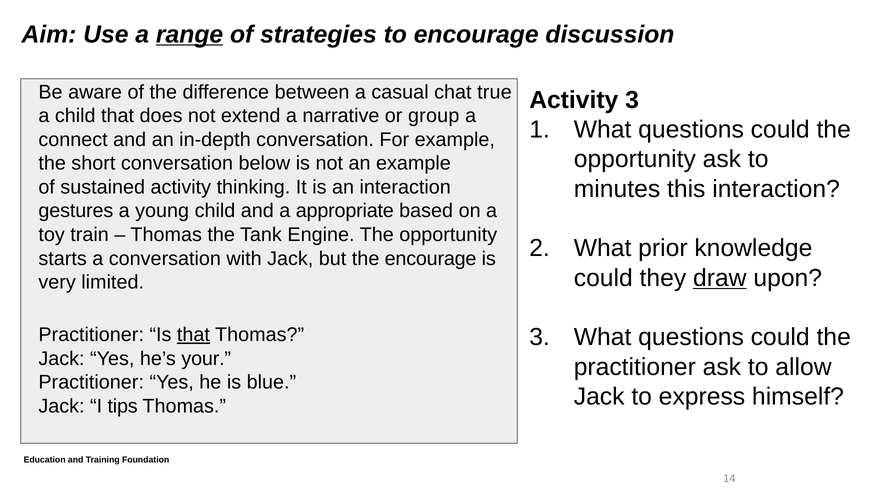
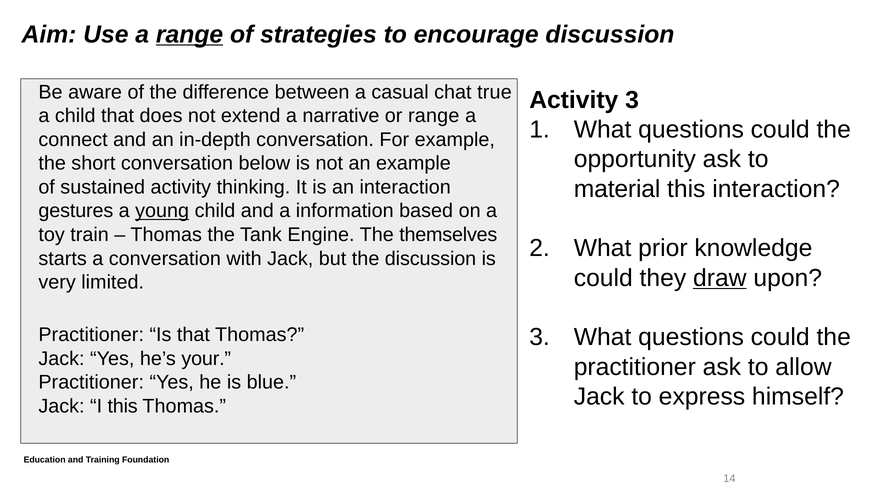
or group: group -> range
minutes: minutes -> material
young underline: none -> present
appropriate: appropriate -> information
Engine The opportunity: opportunity -> themselves
the encourage: encourage -> discussion
that at (193, 335) underline: present -> none
I tips: tips -> this
